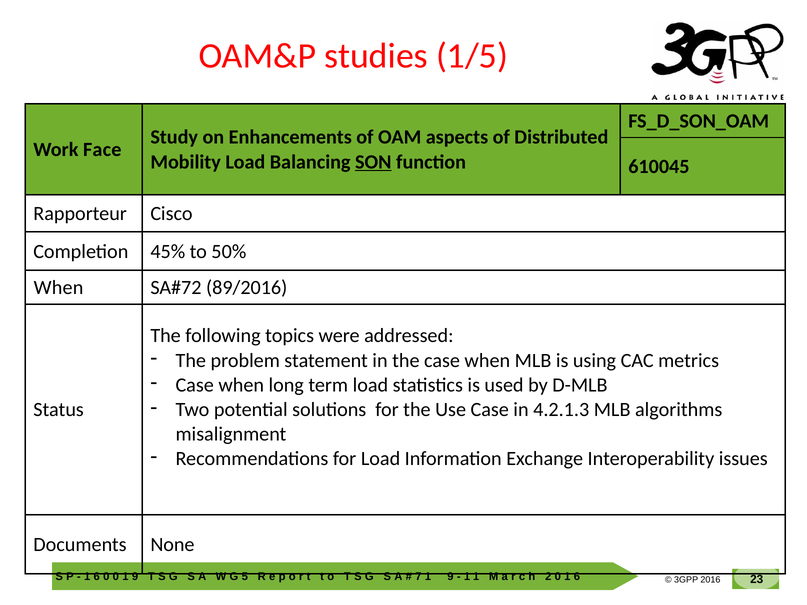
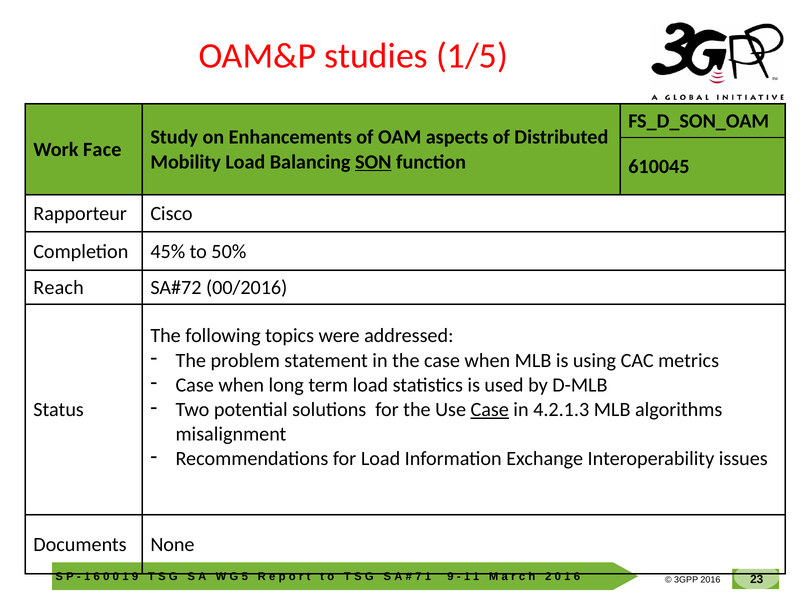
When at (59, 288): When -> Reach
89/2016: 89/2016 -> 00/2016
Case at (490, 410) underline: none -> present
